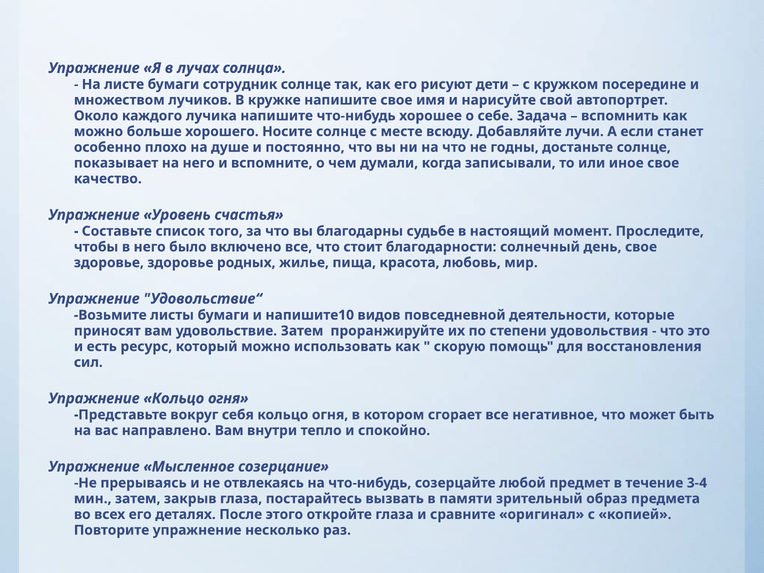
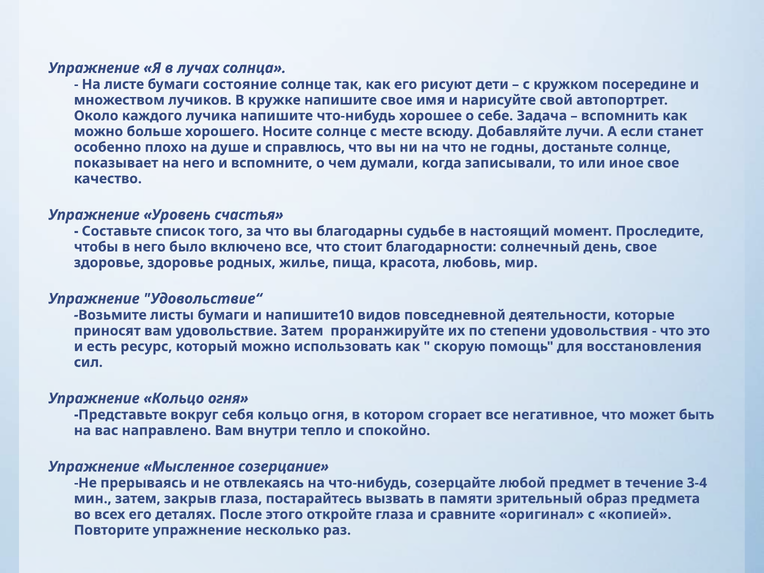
сотрудник: сотрудник -> состояние
постоянно: постоянно -> справлюсь
